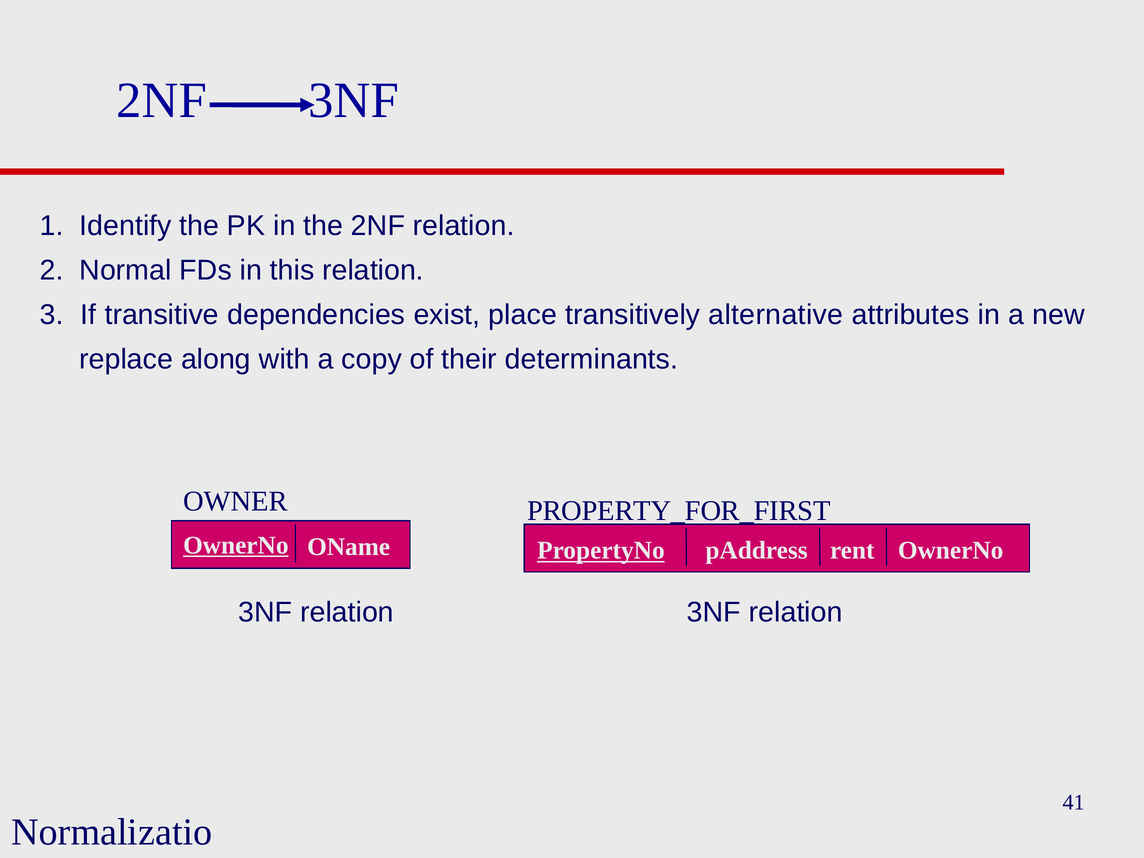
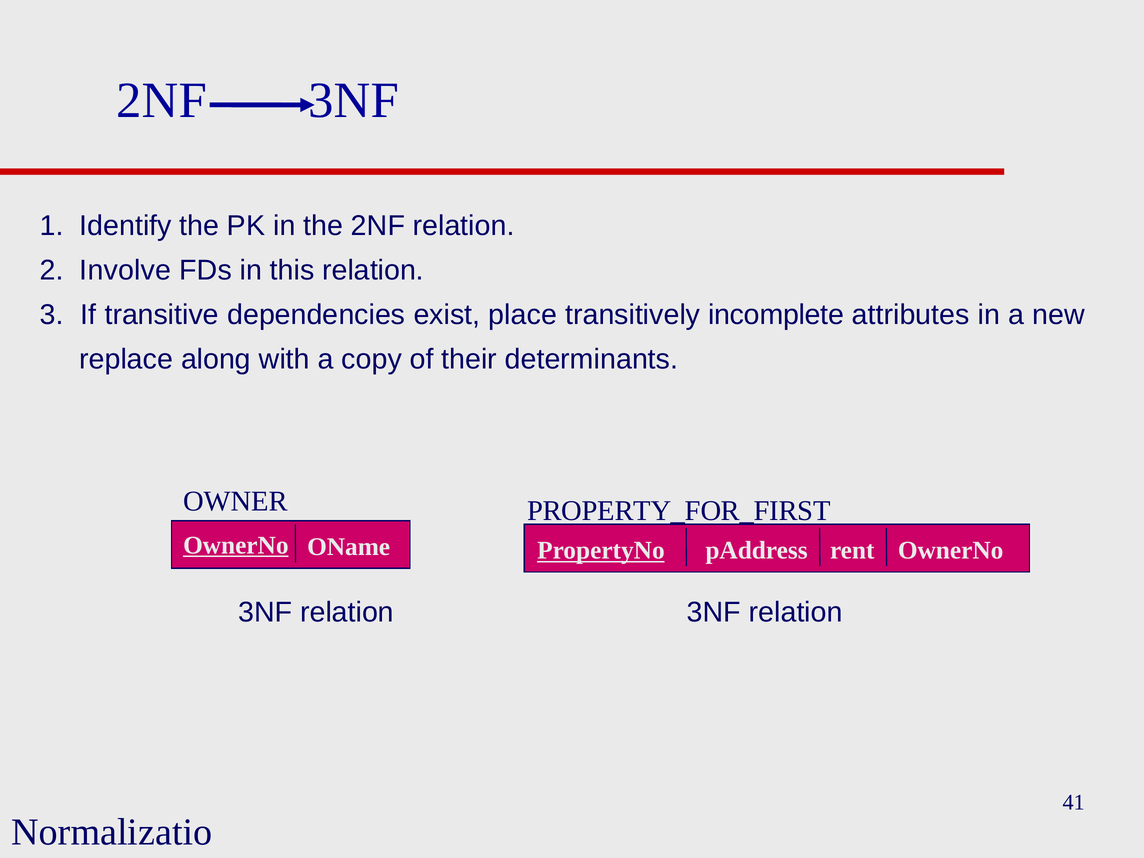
Normal: Normal -> Involve
alternative: alternative -> incomplete
